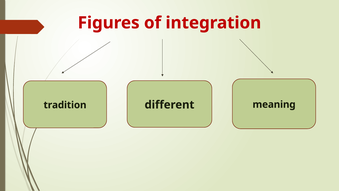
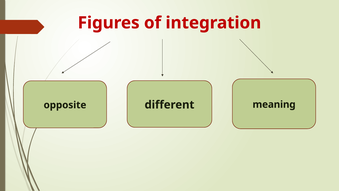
tradition: tradition -> opposite
